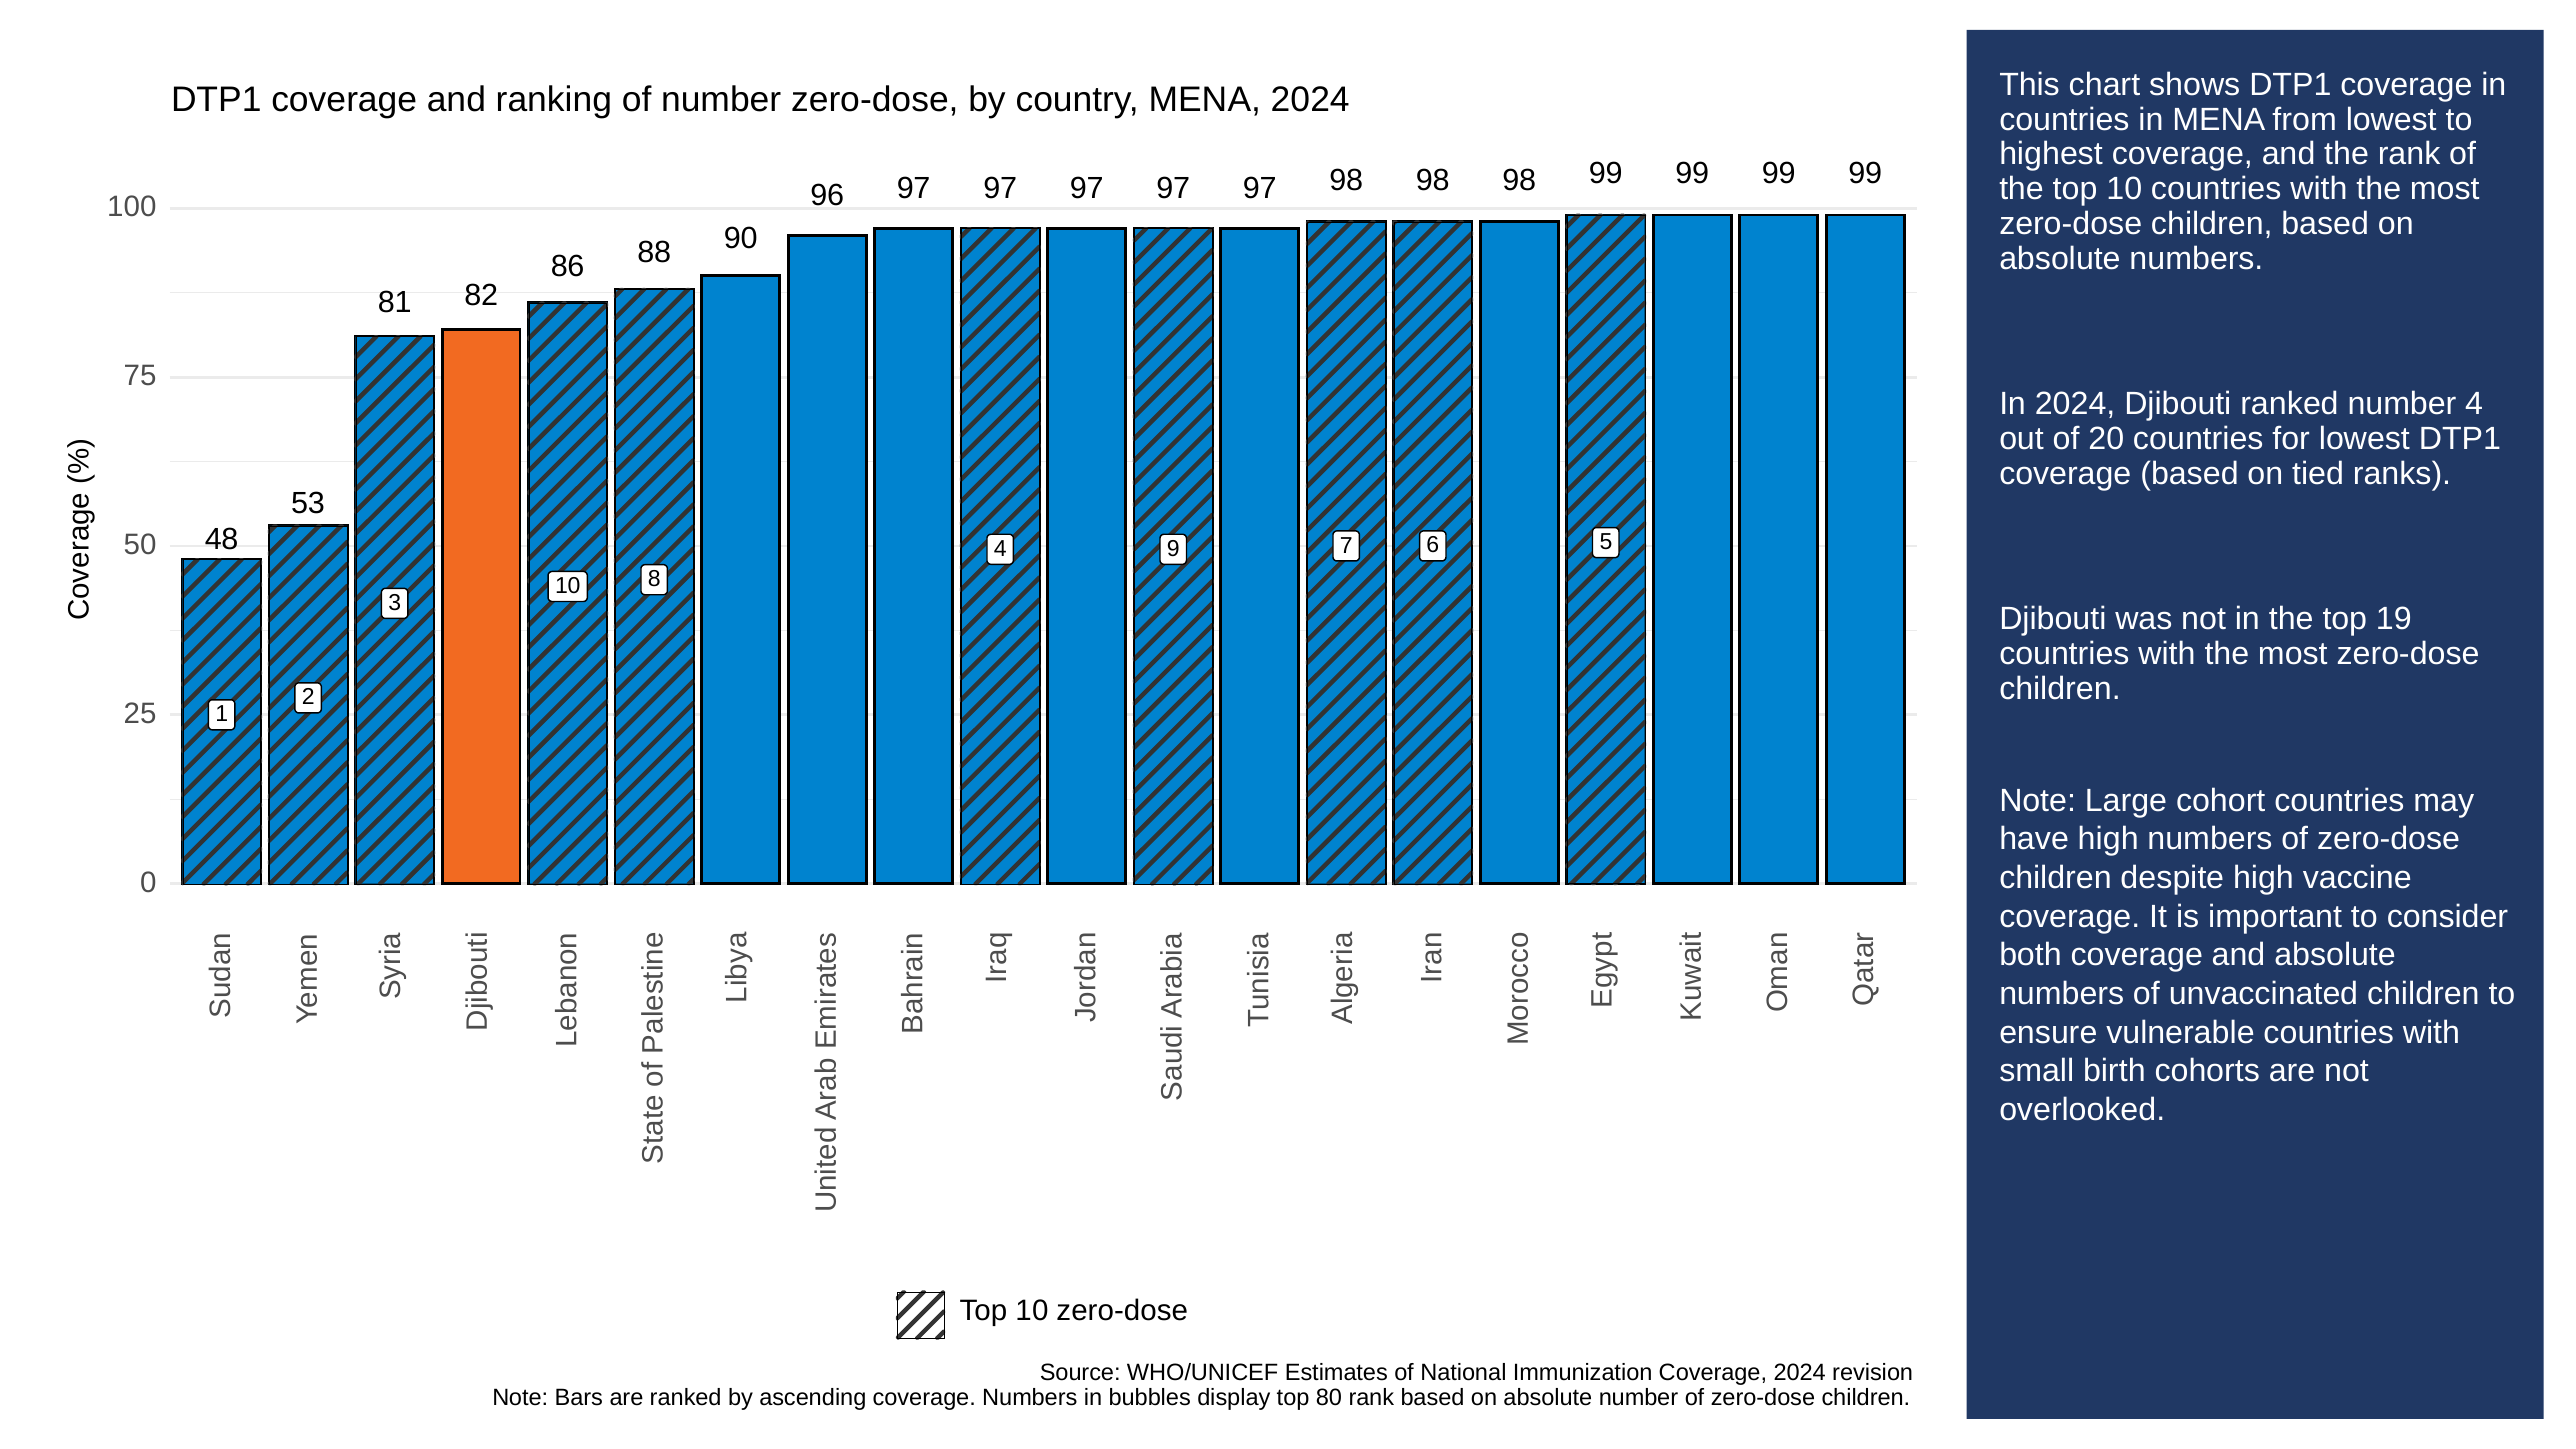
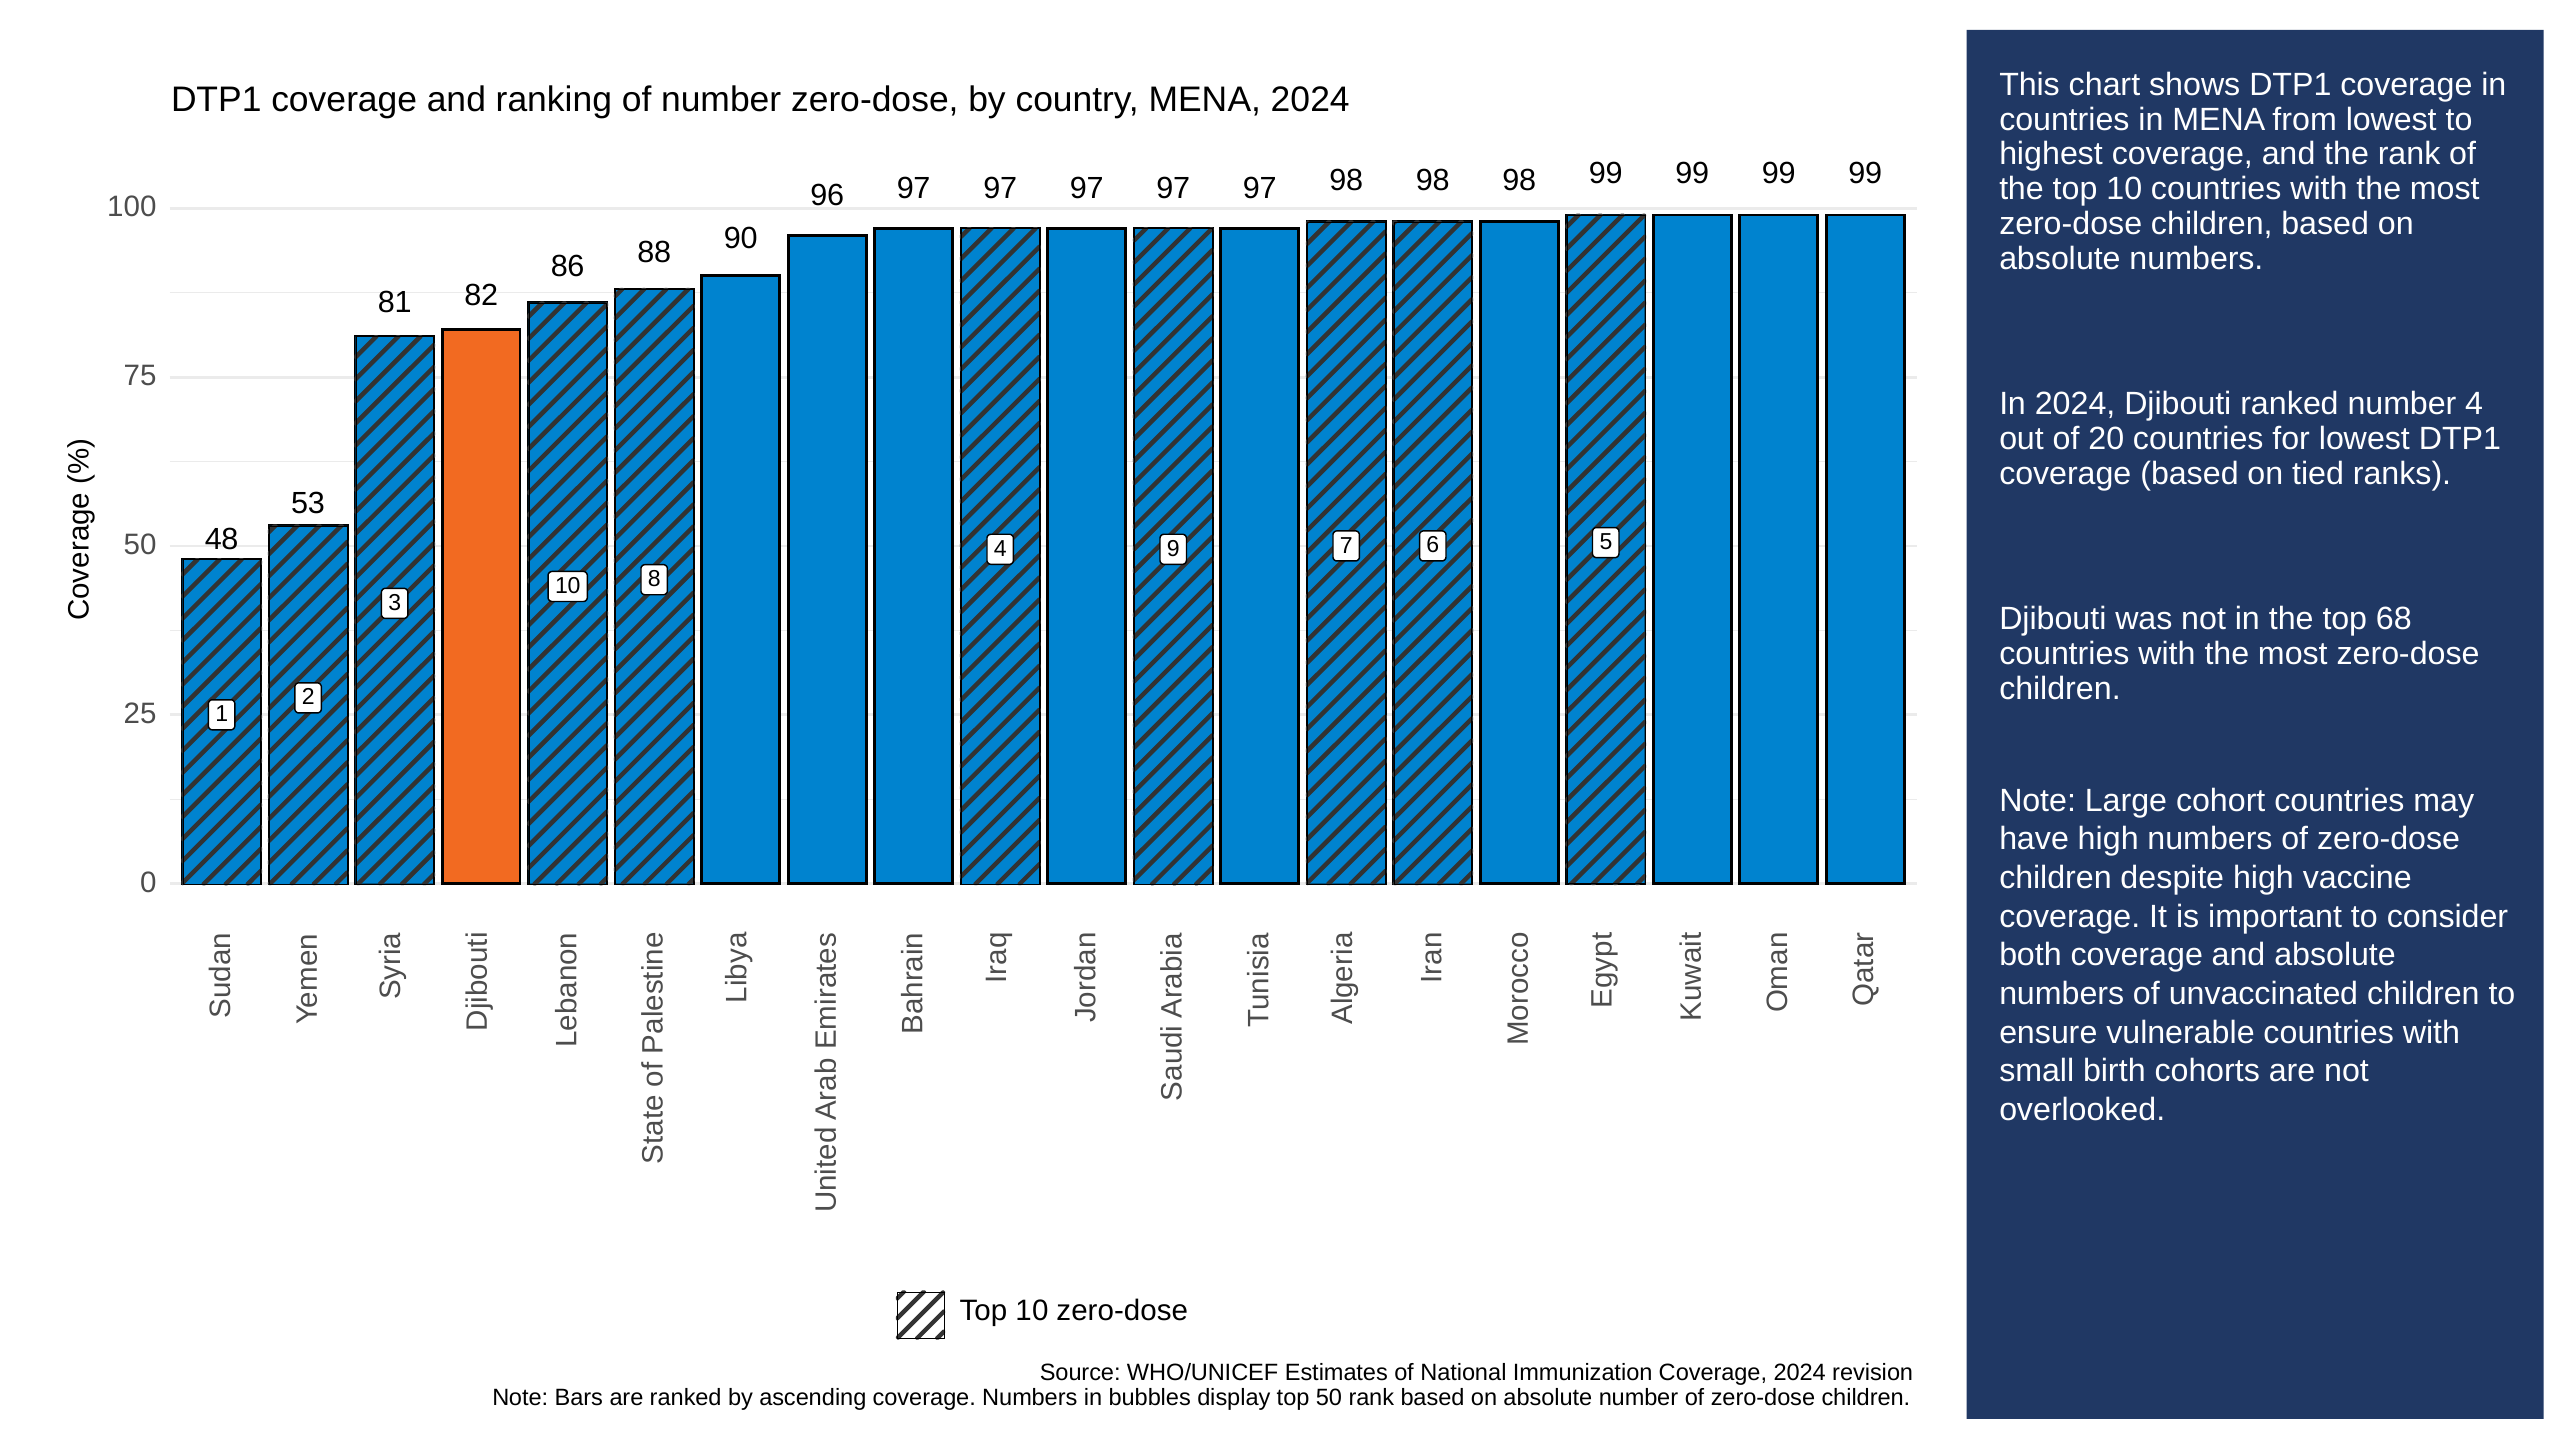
19: 19 -> 68
top 80: 80 -> 50
